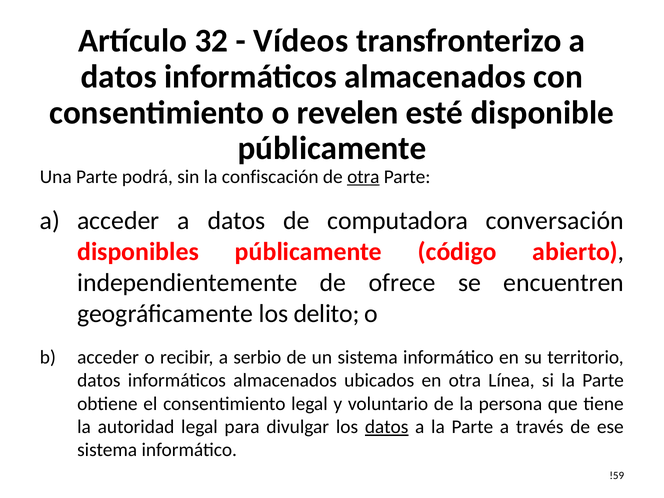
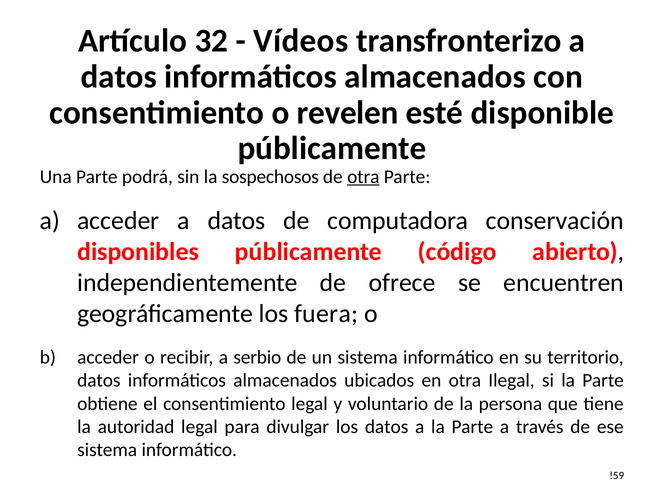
confiscación: confiscación -> sospechosos
conversación: conversación -> conservación
delito: delito -> fuera
Línea: Línea -> Ilegal
datos at (387, 427) underline: present -> none
